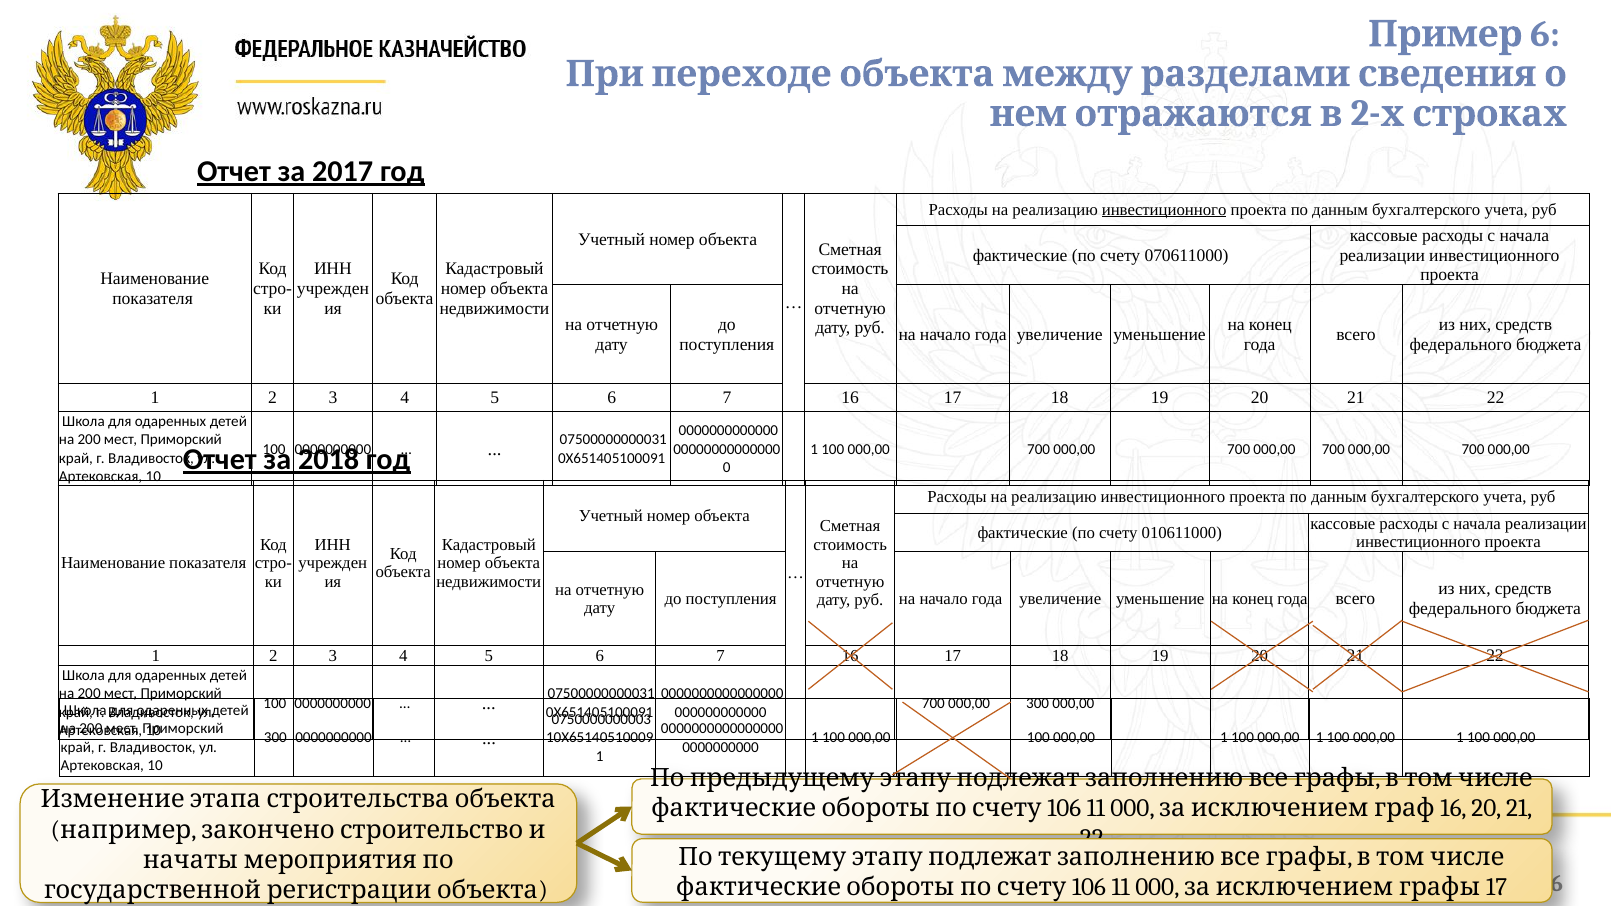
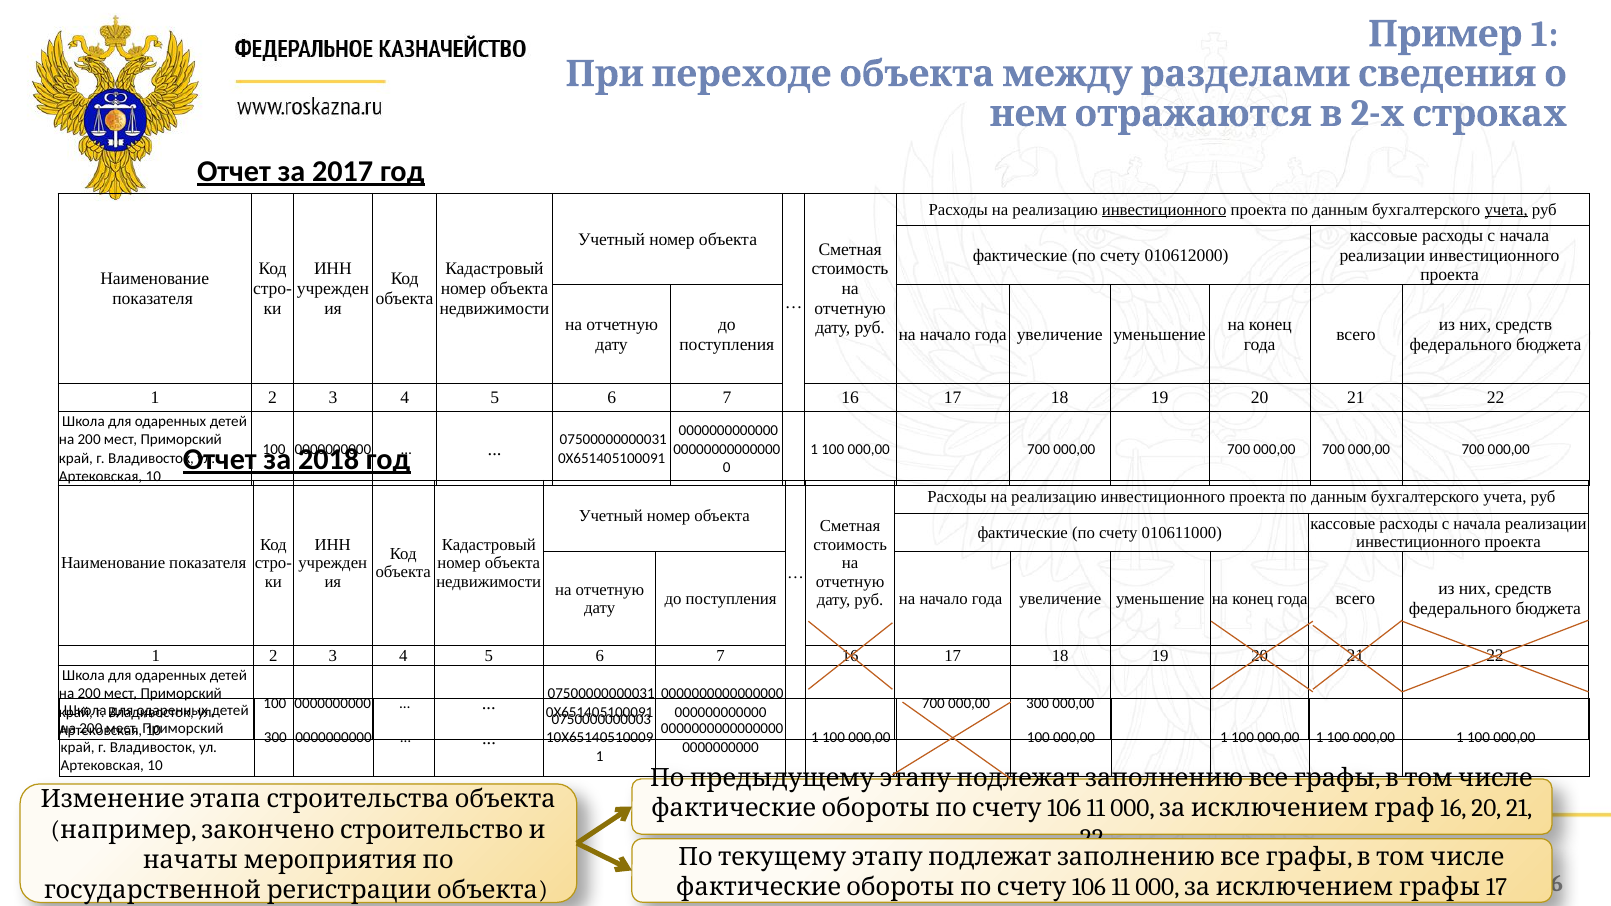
6 at (1545, 34): 6 -> 1
учета at (1506, 210) underline: none -> present
070611000: 070611000 -> 010612000
